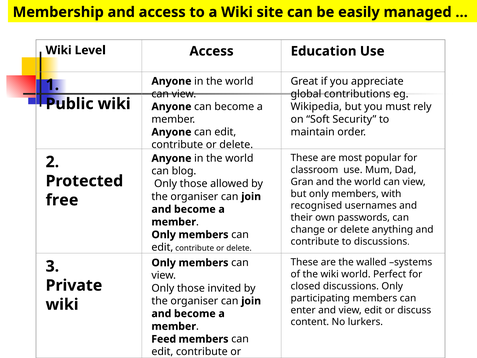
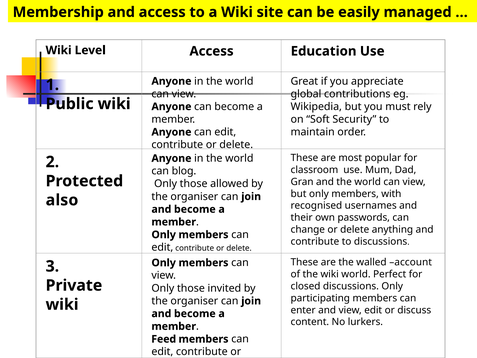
free: free -> also
systems: systems -> account
